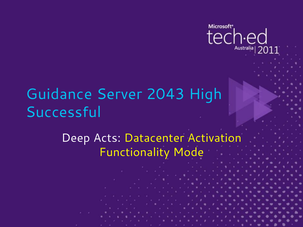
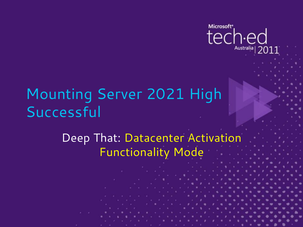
Guidance: Guidance -> Mounting
2043: 2043 -> 2021
Acts: Acts -> That
